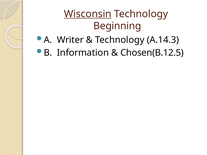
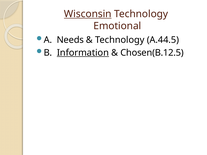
Beginning: Beginning -> Emotional
Writer: Writer -> Needs
A.14.3: A.14.3 -> A.44.5
Information underline: none -> present
